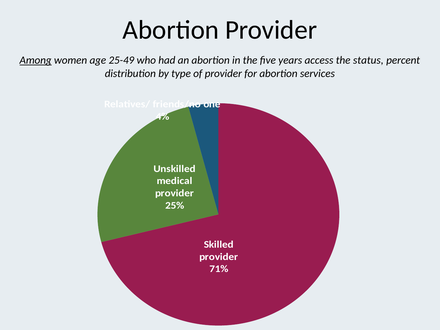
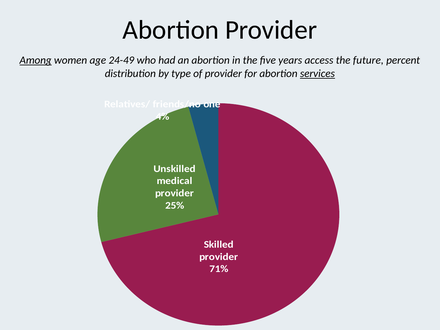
25-49: 25-49 -> 24-49
status: status -> future
services underline: none -> present
